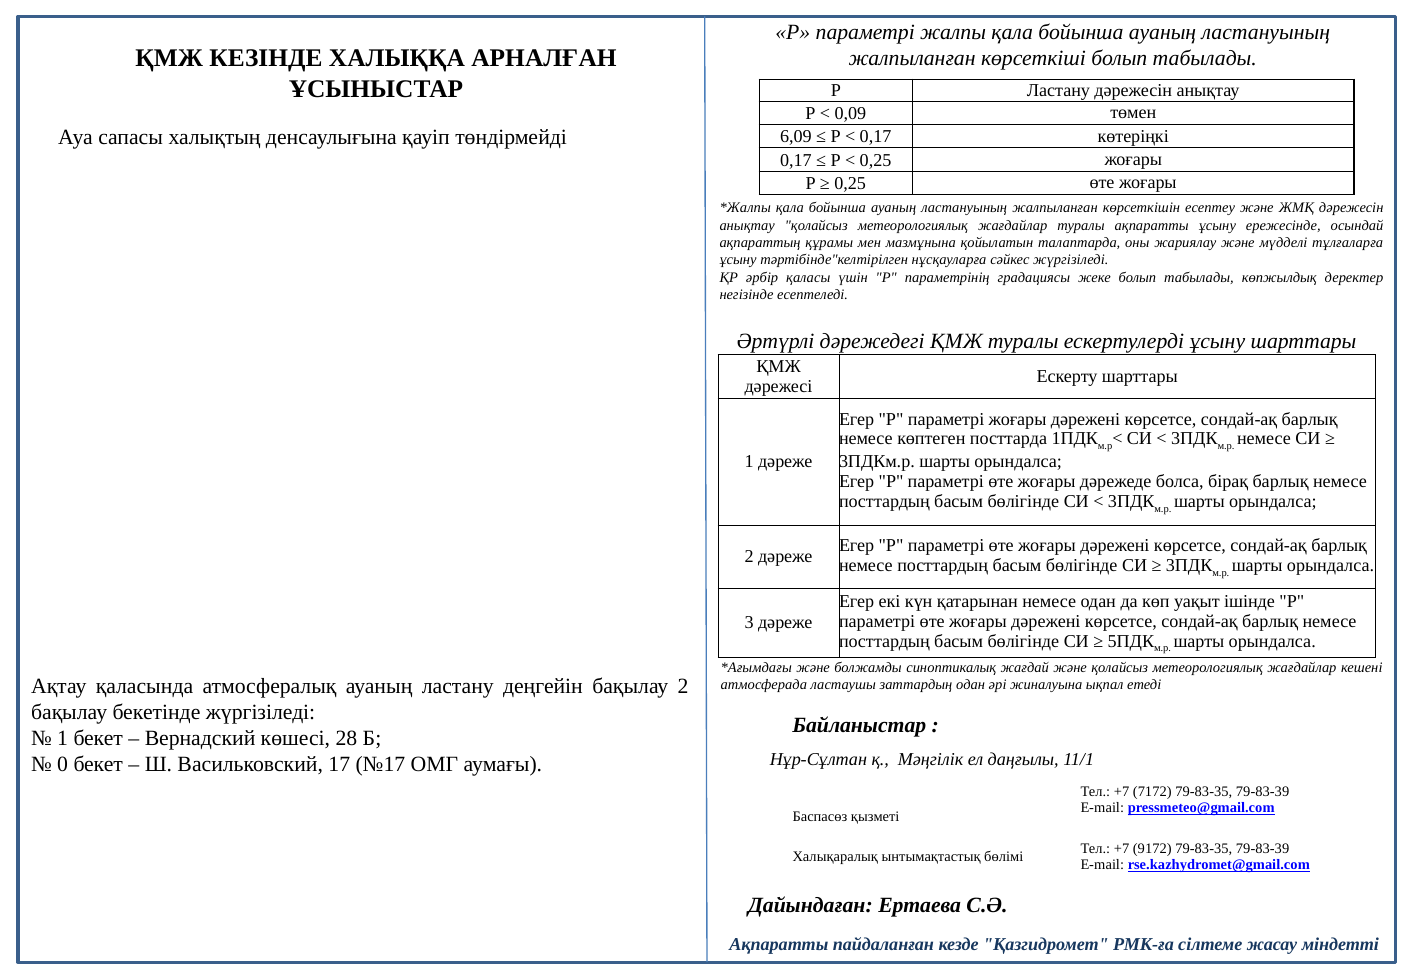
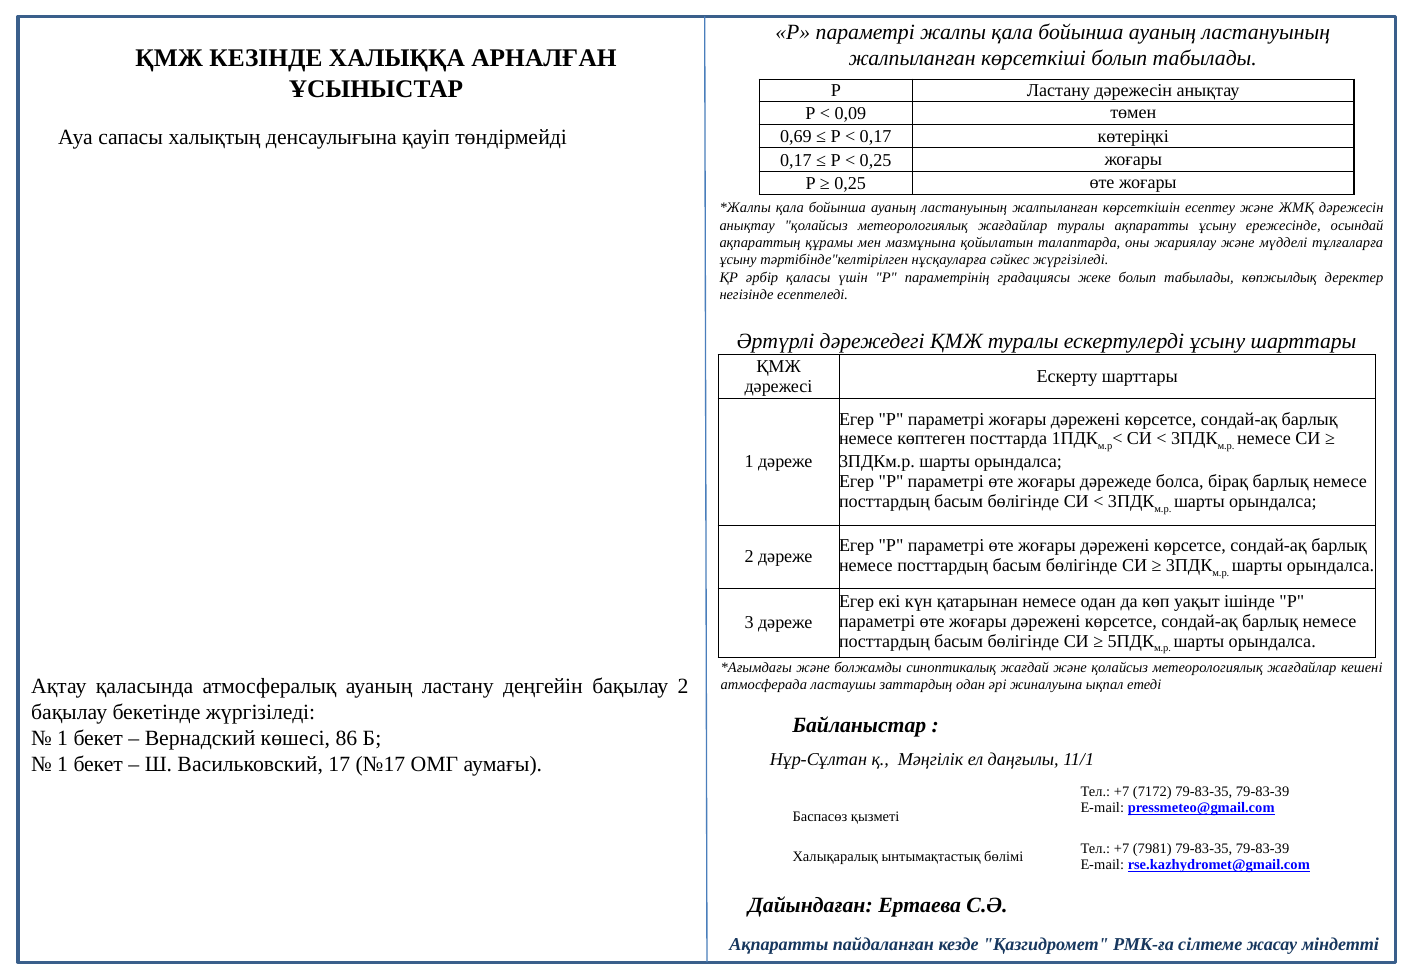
6,09: 6,09 -> 0,69
28: 28 -> 86
0 at (63, 764): 0 -> 1
9172: 9172 -> 7981
